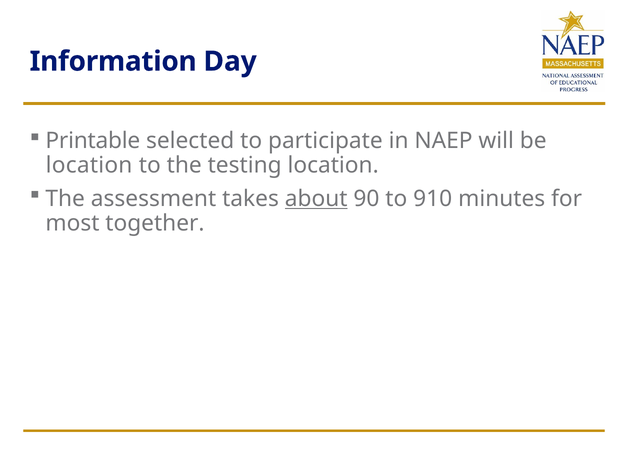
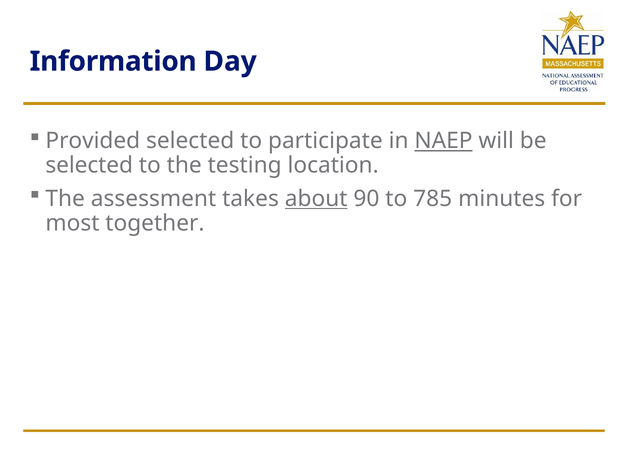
Printable: Printable -> Provided
NAEP underline: none -> present
location at (89, 165): location -> selected
910: 910 -> 785
